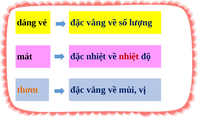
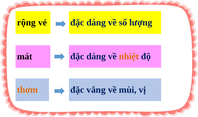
dáng: dáng -> rộng
vẻ đặc vắng: vắng -> dáng
nhiệt at (96, 56): nhiệt -> dáng
nhiệt at (129, 56) colour: red -> orange
